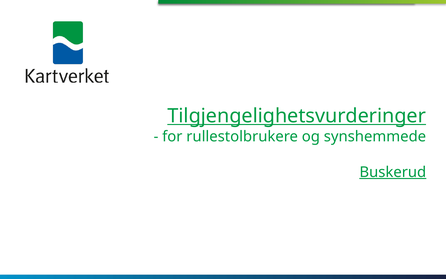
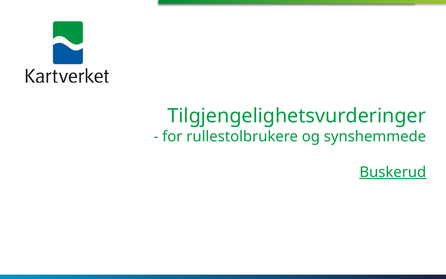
Tilgjengelighetsvurderinger underline: present -> none
